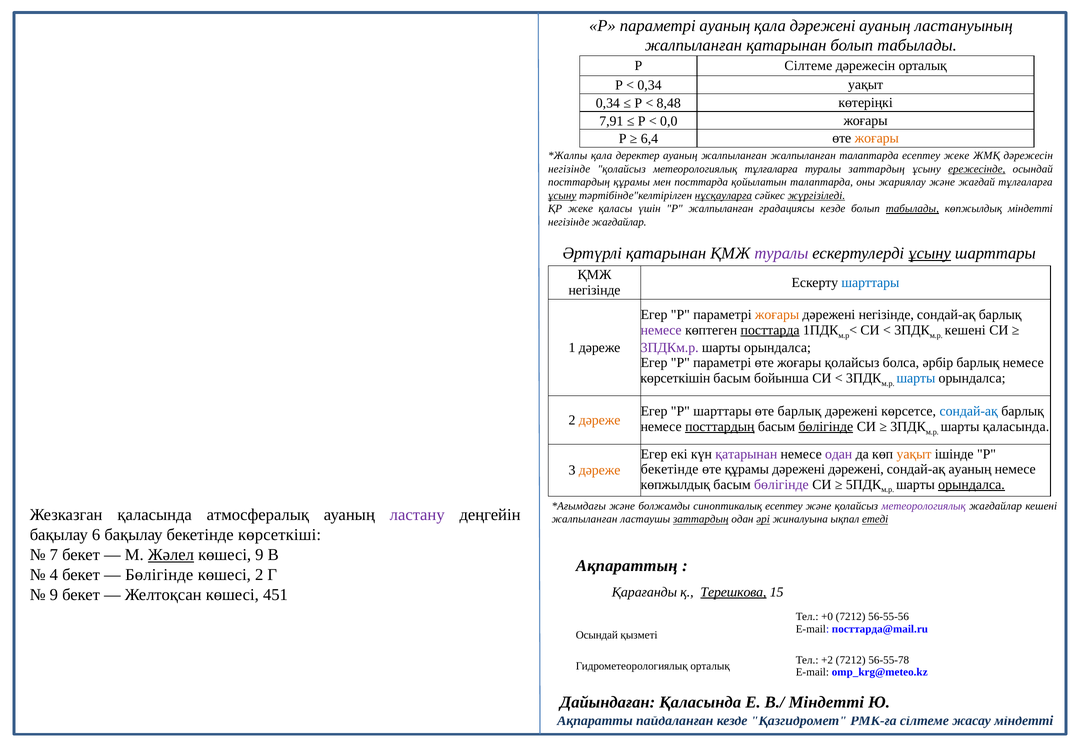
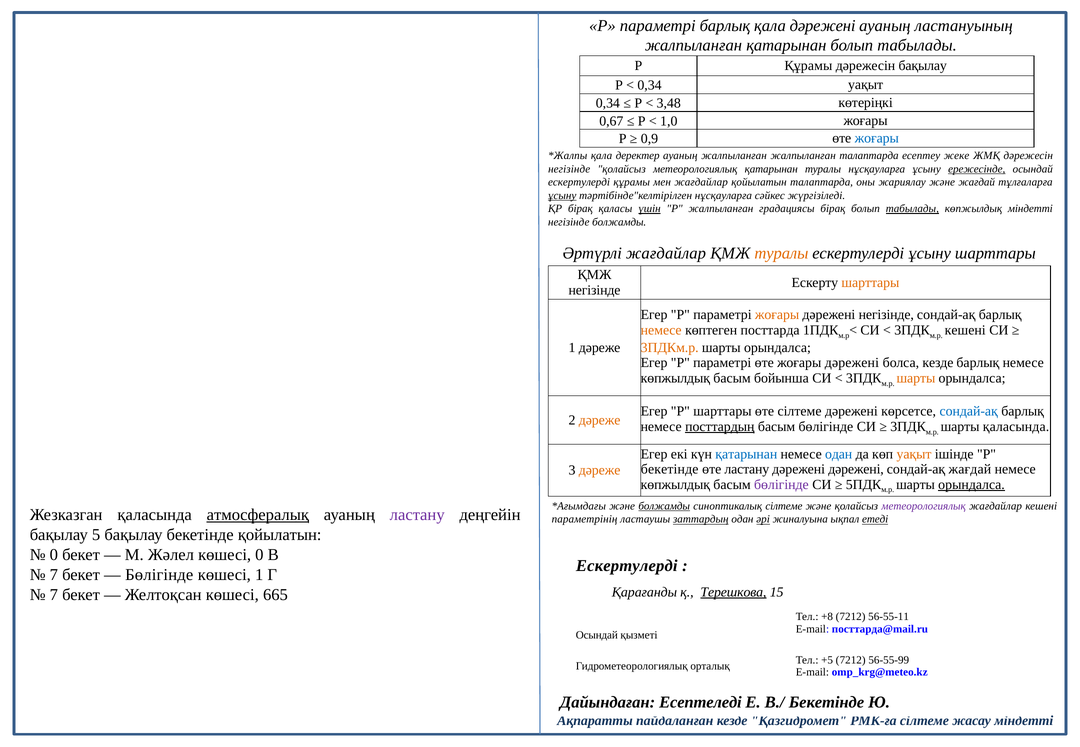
параметрі ауаның: ауаның -> барлық
Р Сілтеме: Сілтеме -> Құрамы
дәрежесін орталық: орталық -> бақылау
8,48: 8,48 -> 3,48
7,91: 7,91 -> 0,67
0,0: 0,0 -> 1,0
6,4: 6,4 -> 0,9
жоғары at (877, 138) colour: orange -> blue
метеорологиялық тұлғаларға: тұлғаларға -> қатарынан
туралы заттардың: заттардың -> нұсқауларға
посттардың at (579, 182): посттардың -> ескертулерді
мен посттарда: посттарда -> жағдайлар
нұсқауларға at (723, 196) underline: present -> none
жүргізіледі underline: present -> none
ҚР жеке: жеке -> бірақ
үшін underline: none -> present
градациясы кезде: кезде -> бірақ
негізінде жағдайлар: жағдайлар -> болжамды
Әртүрлі қатарынан: қатарынан -> жағдайлар
туралы at (781, 254) colour: purple -> orange
ұсыну at (930, 254) underline: present -> none
шарттары at (870, 283) colour: blue -> orange
немесе at (661, 330) colour: purple -> orange
посттарда at (770, 330) underline: present -> none
3ПДКм.р colour: purple -> orange
өте жоғары қолайсыз: қолайсыз -> дәрежені
болса әрбір: әрбір -> кезде
көрсеткішін at (675, 378): көрсеткішін -> көпжылдық
шарты at (916, 378) colour: blue -> orange
өте барлық: барлық -> сілтеме
бөлігінде at (826, 427) underline: present -> none
қатарынан at (746, 454) colour: purple -> blue
одан at (839, 454) colour: purple -> blue
өте құрамы: құрамы -> ластану
сондай-ақ ауаның: ауаның -> жағдай
болжамды at (664, 507) underline: none -> present
синоптикалық есептеу: есептеу -> сілтеме
атмосфералық underline: none -> present
жалпыланған at (585, 520): жалпыланған -> параметрінің
6: 6 -> 5
бекетінде көрсеткіші: көрсеткіші -> қойылатын
7 at (54, 555): 7 -> 0
Жәлел underline: present -> none
көшесі 9: 9 -> 0
Ақпараттың at (627, 566): Ақпараттың -> Ескертулерді
4 at (54, 575): 4 -> 7
көшесі 2: 2 -> 1
9 at (54, 595): 9 -> 7
451: 451 -> 665
+0: +0 -> +8
56-55-56: 56-55-56 -> 56-55-11
+2: +2 -> +5
56-55-78: 56-55-78 -> 56-55-99
Дайындаған Қаласында: Қаласында -> Есептеледі
В./ Міндетті: Міндетті -> Бекетінде
